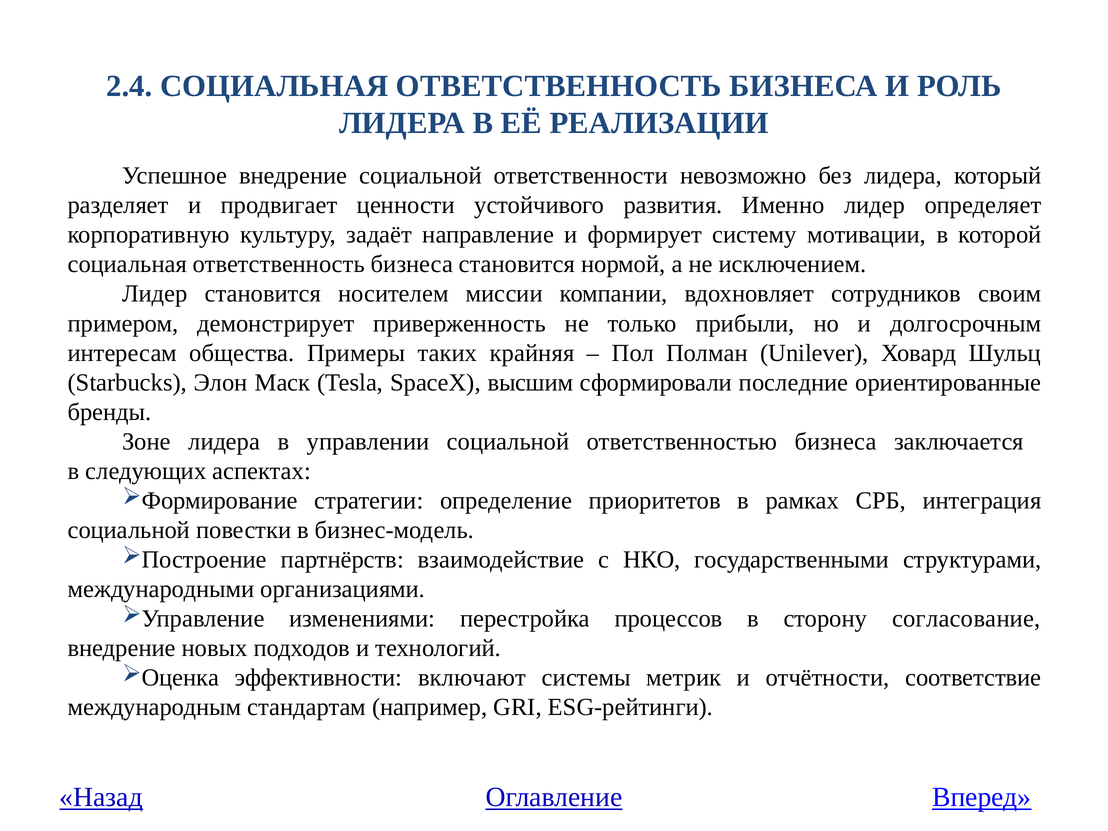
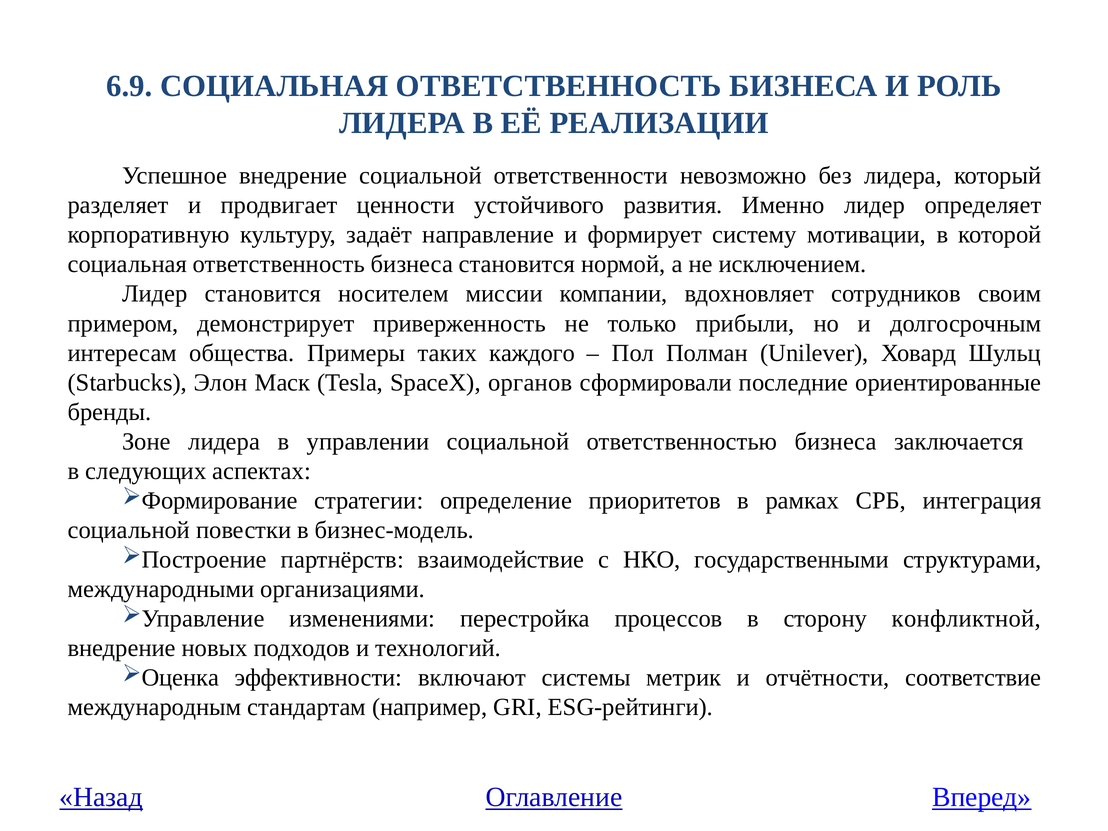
2.4: 2.4 -> 6.9
крайняя: крайняя -> каждого
высшим: высшим -> органов
согласование: согласование -> конфликтной
